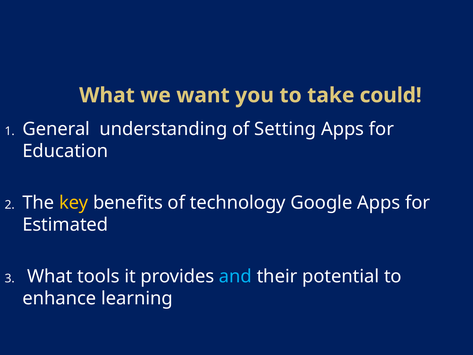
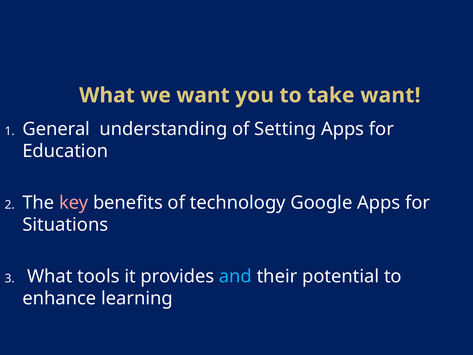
take could: could -> want
key colour: yellow -> pink
Estimated: Estimated -> Situations
